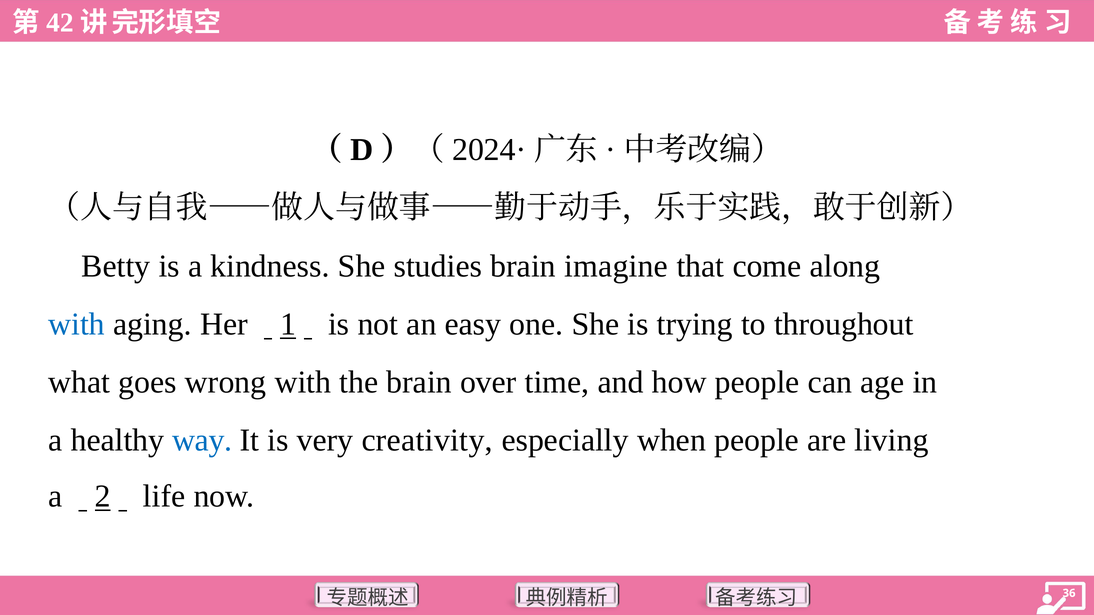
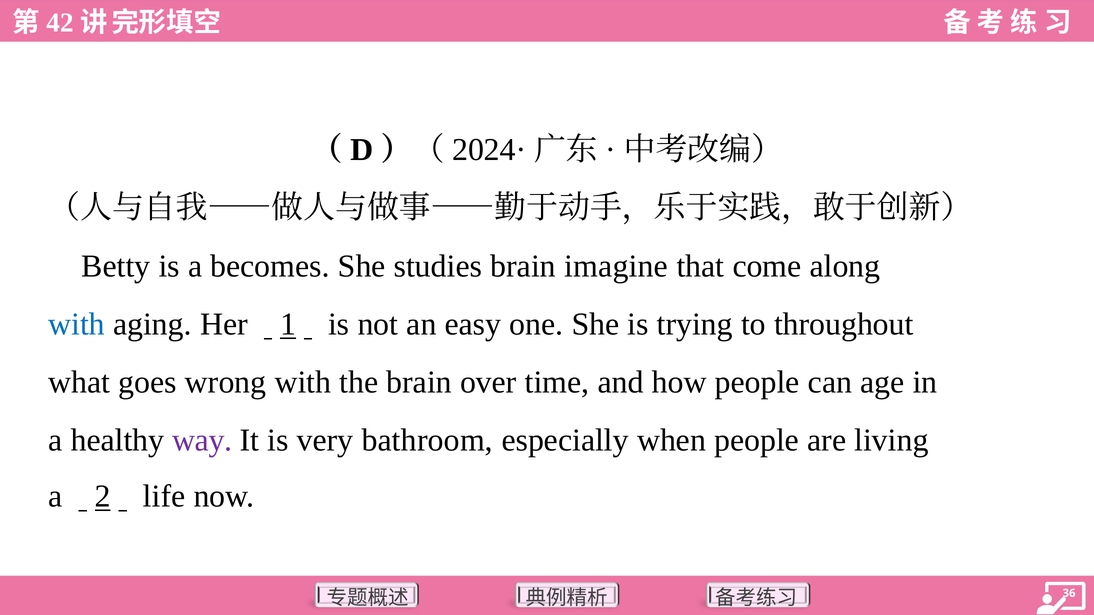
kindness: kindness -> becomes
way colour: blue -> purple
creativity: creativity -> bathroom
